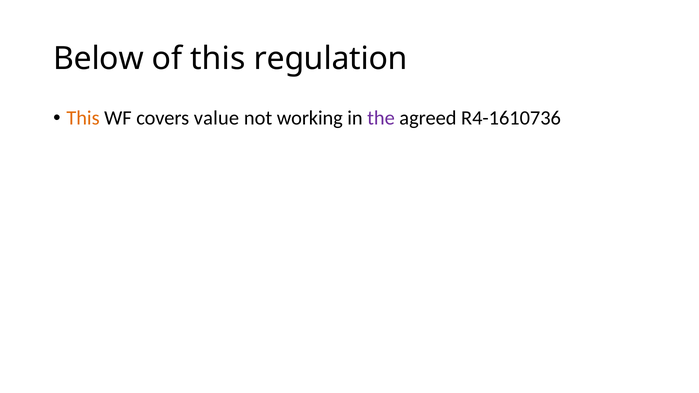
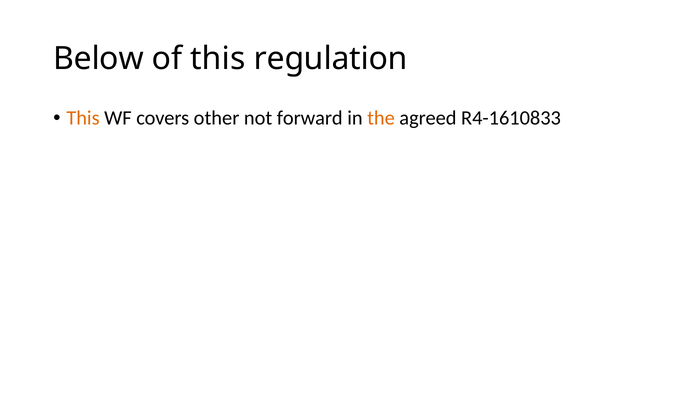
value: value -> other
working: working -> forward
the colour: purple -> orange
R4-1610736: R4-1610736 -> R4-1610833
